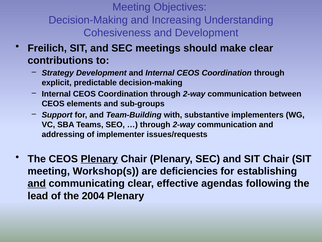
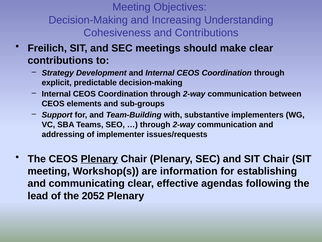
and Development: Development -> Contributions
deficiencies: deficiencies -> information
and at (37, 183) underline: present -> none
2004: 2004 -> 2052
